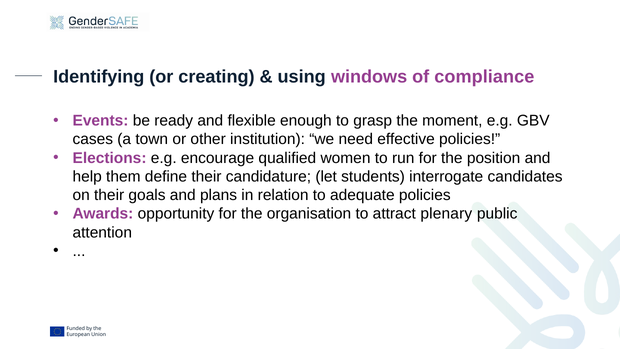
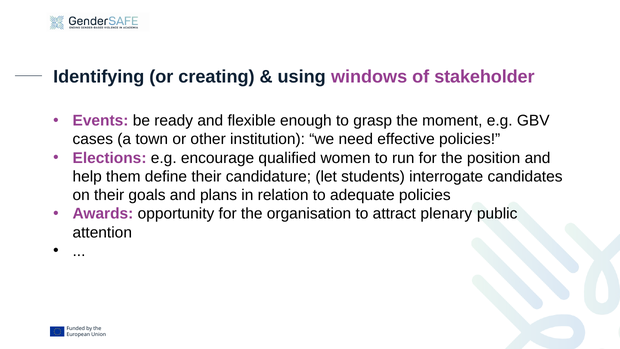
compliance: compliance -> stakeholder
